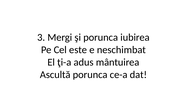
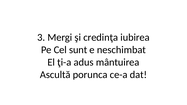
şi porunca: porunca -> credinţa
este: este -> sunt
